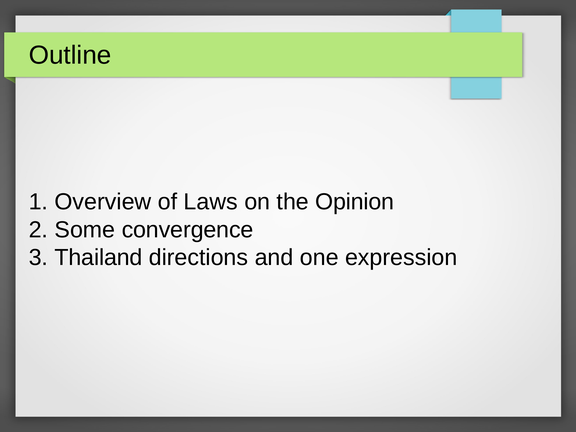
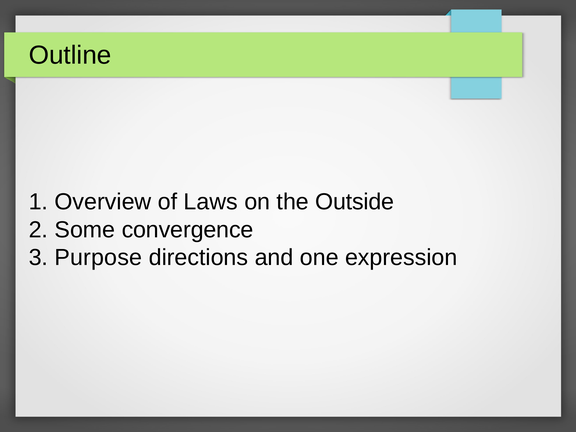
Opinion: Opinion -> Outside
Thailand: Thailand -> Purpose
